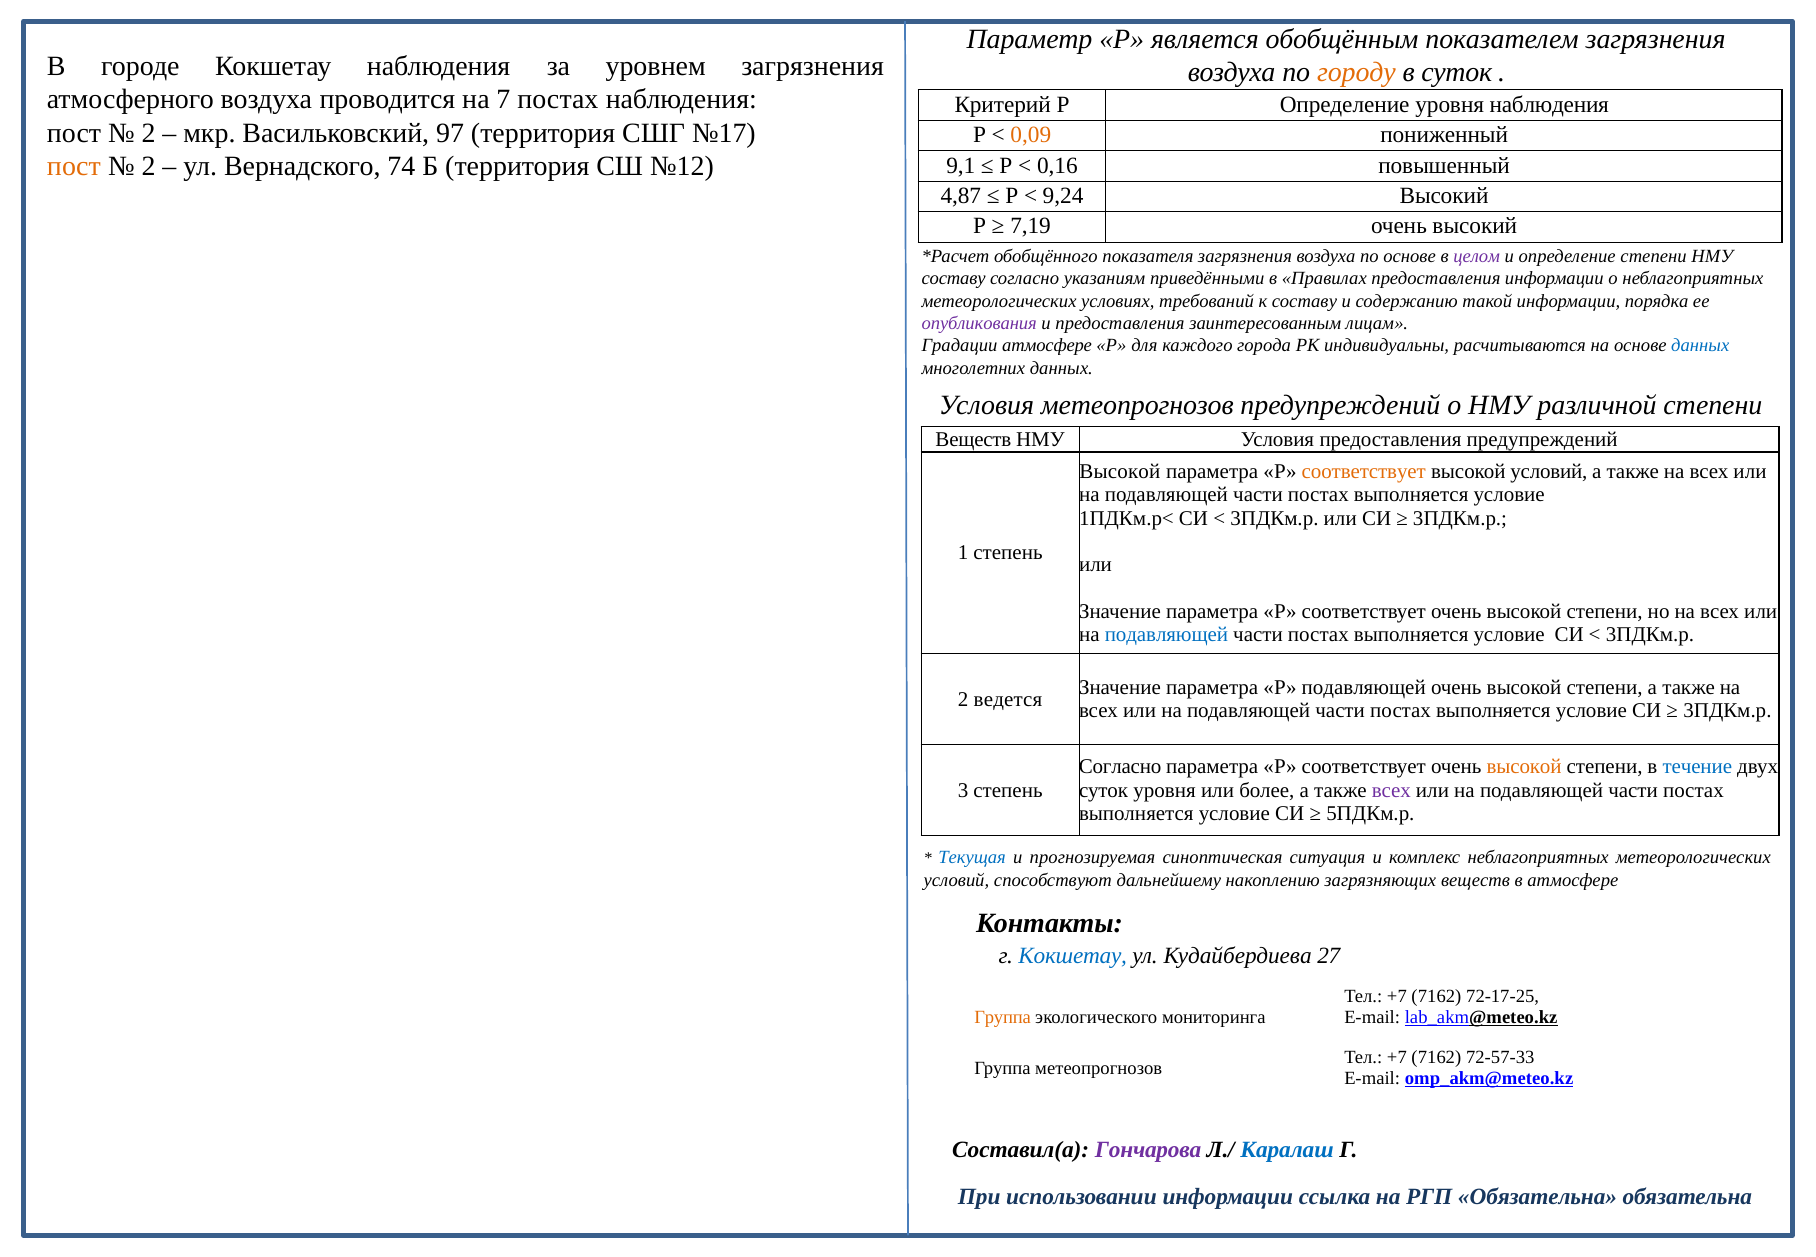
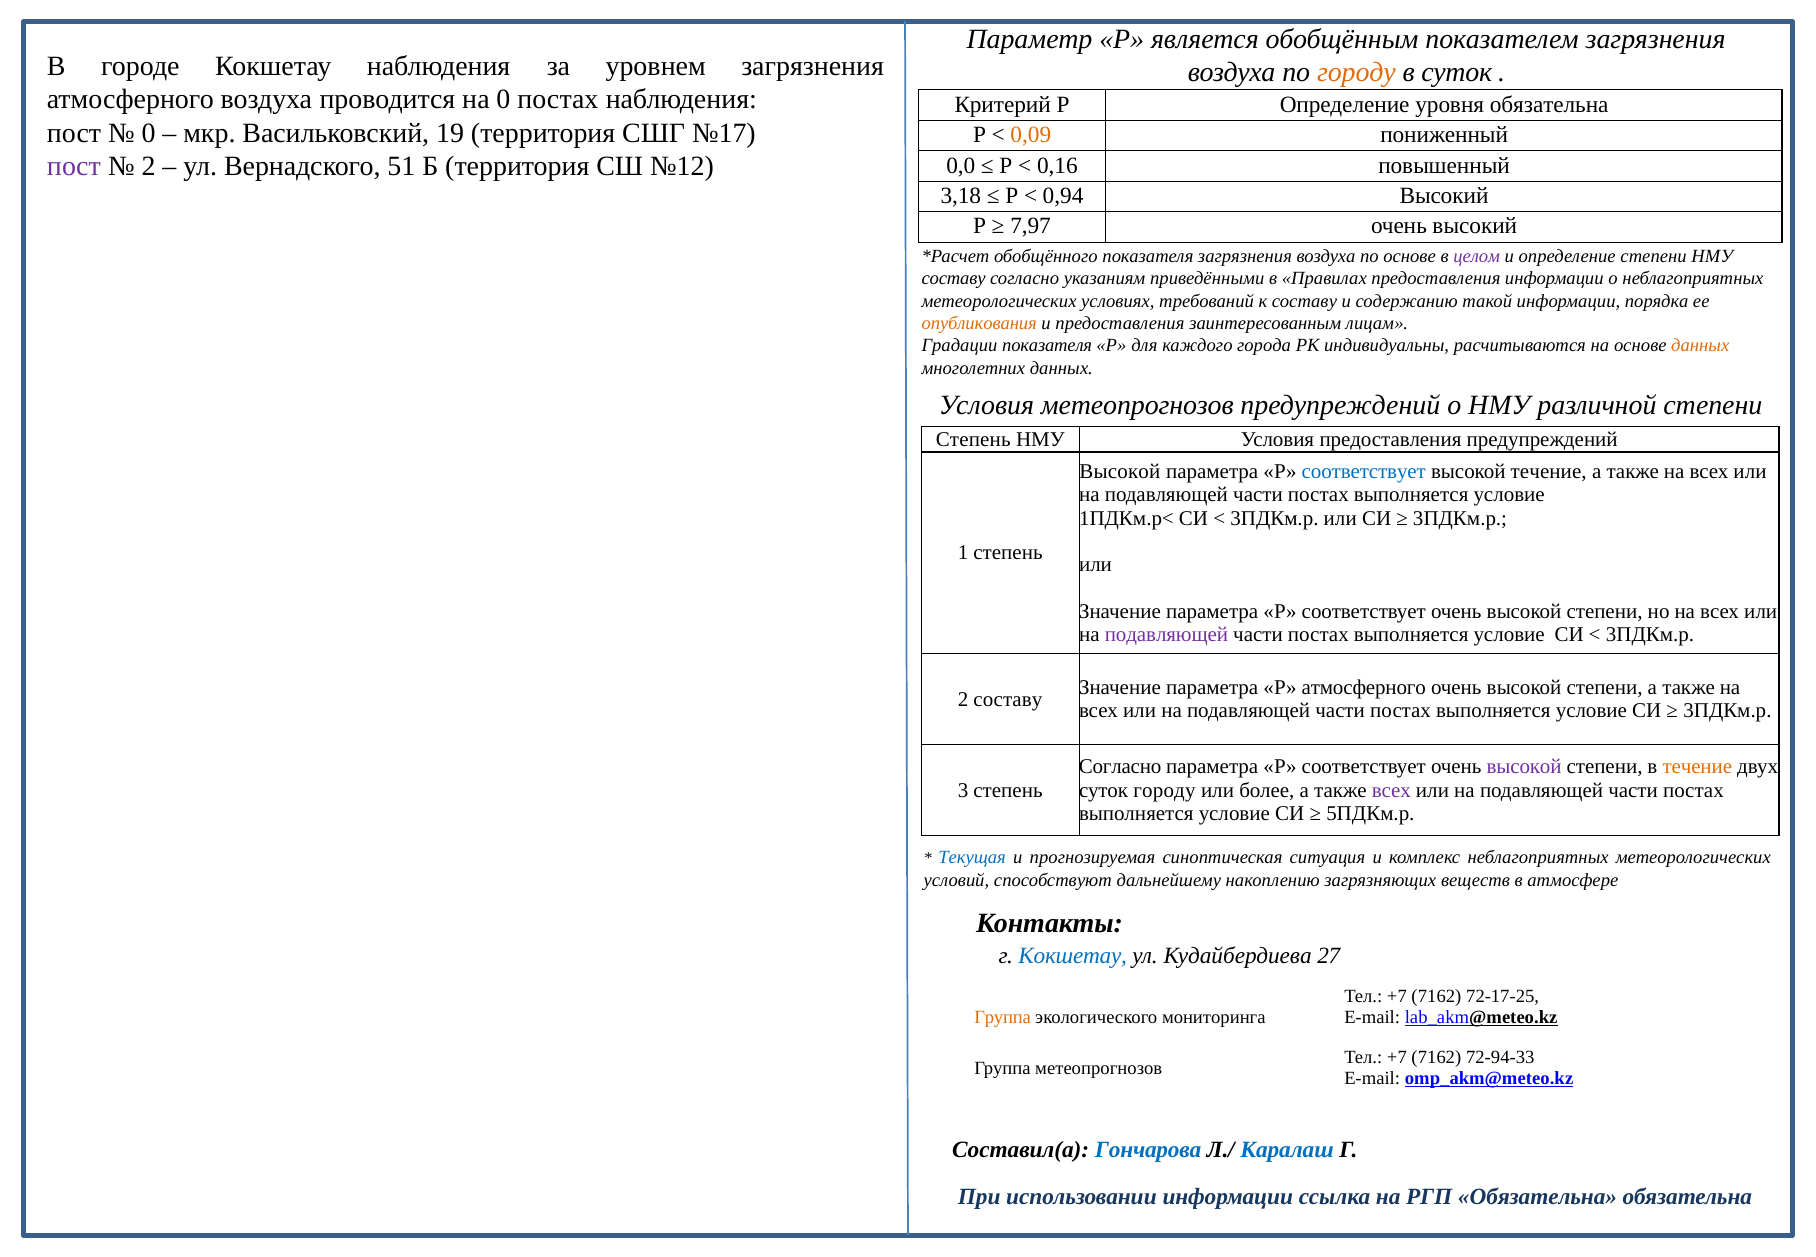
на 7: 7 -> 0
уровня наблюдения: наблюдения -> обязательна
2 at (148, 133): 2 -> 0
97: 97 -> 19
пост at (74, 167) colour: orange -> purple
74: 74 -> 51
9,1: 9,1 -> 0,0
4,87: 4,87 -> 3,18
9,24: 9,24 -> 0,94
7,19: 7,19 -> 7,97
опубликования colour: purple -> orange
Градации атмосфере: атмосфере -> показателя
данных at (1700, 346) colour: blue -> orange
Веществ at (973, 440): Веществ -> Степень
соответствует at (1364, 472) colour: orange -> blue
высокой условий: условий -> течение
подавляющей at (1166, 634) colour: blue -> purple
Р подавляющей: подавляющей -> атмосферного
2 ведется: ведется -> составу
высокой at (1524, 767) colour: orange -> purple
течение at (1697, 767) colour: blue -> orange
суток уровня: уровня -> городу
72-57-33: 72-57-33 -> 72-94-33
Гончарова colour: purple -> blue
